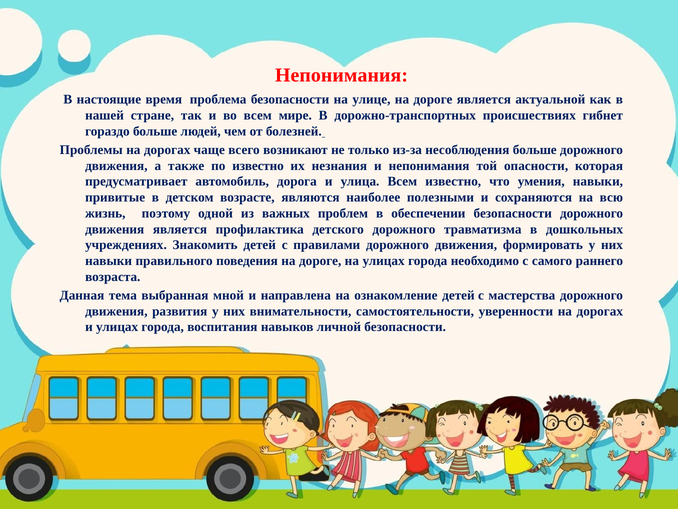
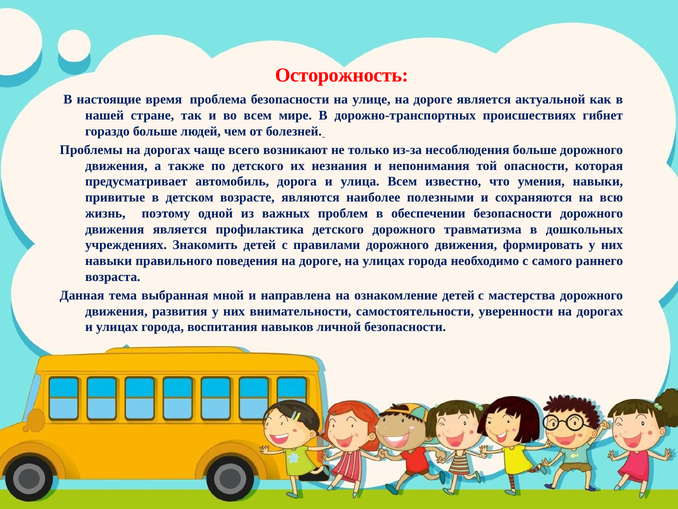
Непонимания at (342, 75): Непонимания -> Осторожность
по известно: известно -> детского
